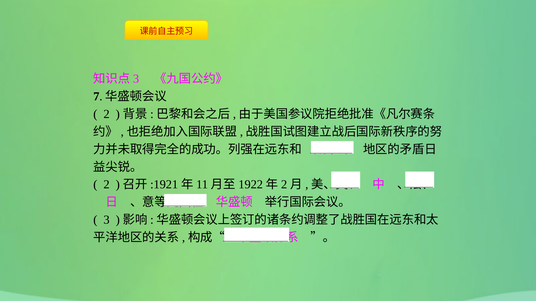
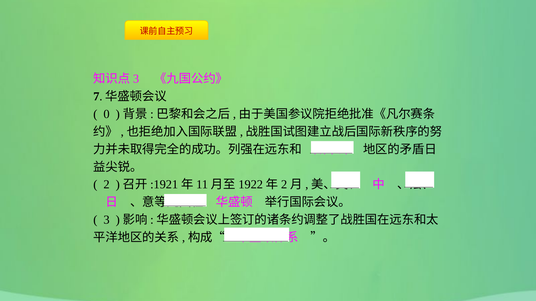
2 at (106, 114): 2 -> 0
